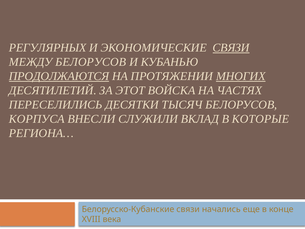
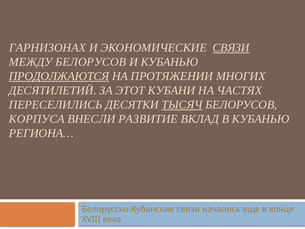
РЕГУЛЯРНЫХ: РЕГУЛЯРНЫХ -> ГАРНИЗОНАХ
МНОГИХ underline: present -> none
ВОЙСКА: ВОЙСКА -> КУБАНИ
ТЫСЯЧ underline: none -> present
СЛУЖИЛИ: СЛУЖИЛИ -> РАЗВИТИЕ
В КОТОРЫЕ: КОТОРЫЕ -> КУБАНЬЮ
